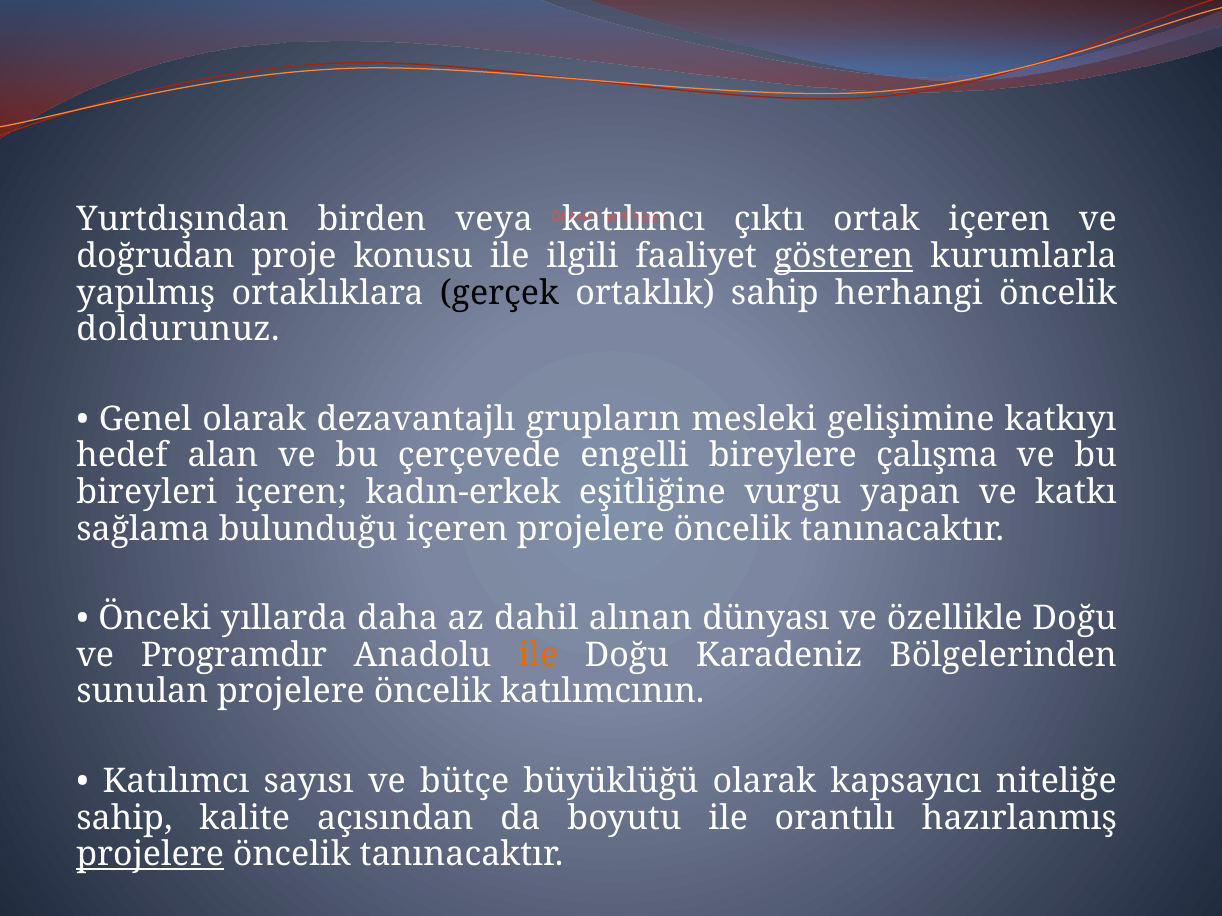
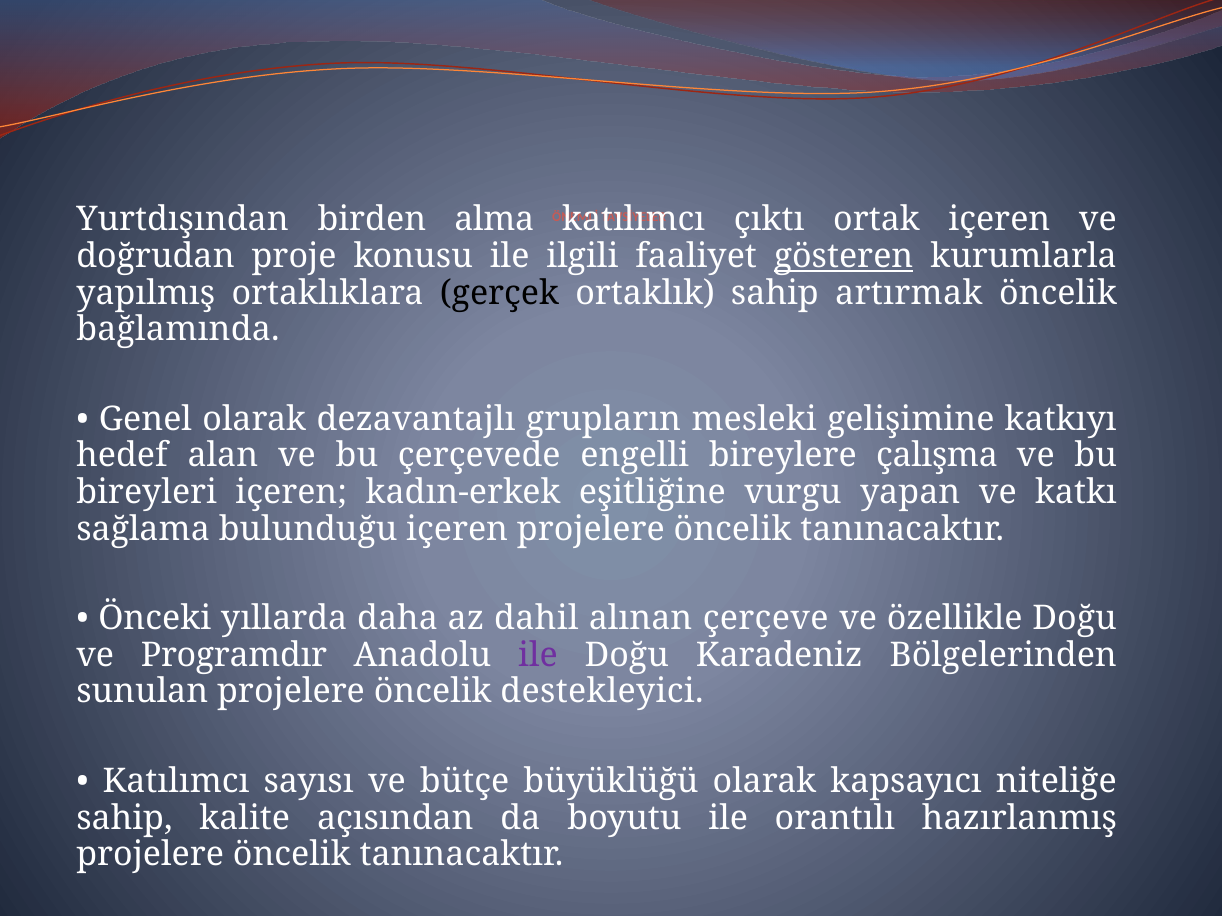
veya: veya -> alma
herhangi: herhangi -> artırmak
doldurunuz: doldurunuz -> bağlamında
dünyası: dünyası -> çerçeve
ile at (538, 655) colour: orange -> purple
katılımcının: katılımcının -> destekleyici
projelere at (150, 855) underline: present -> none
